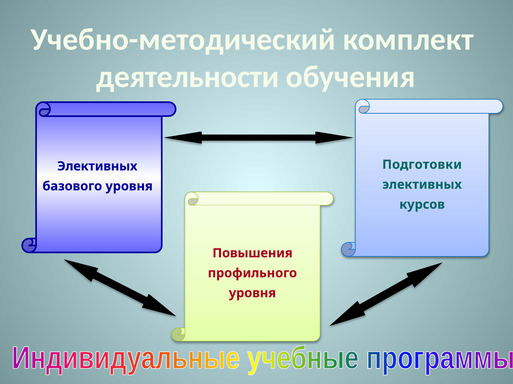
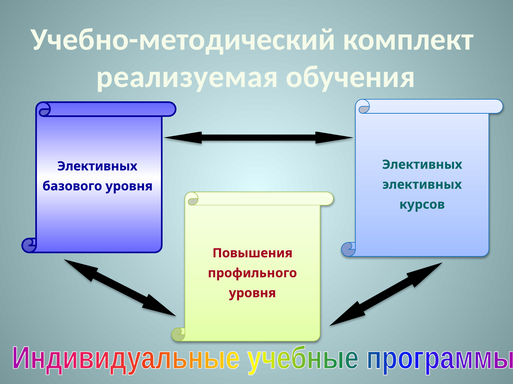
деятельности: деятельности -> реализуемая
Подготовки at (422, 165): Подготовки -> Элективных
